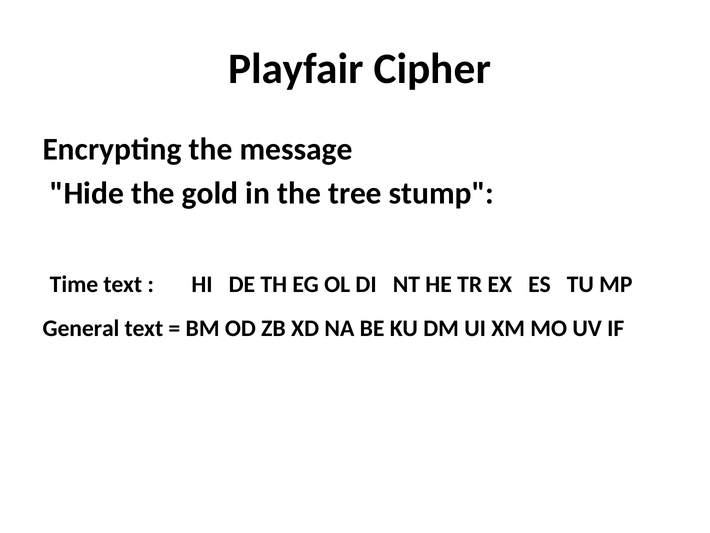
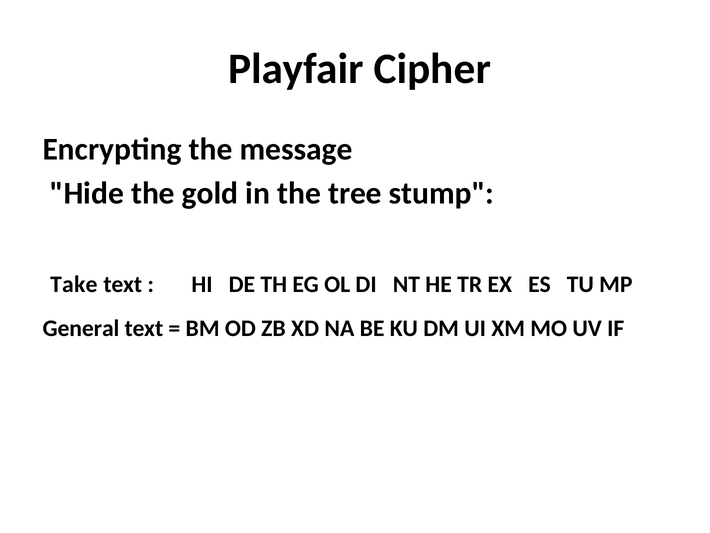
Time: Time -> Take
